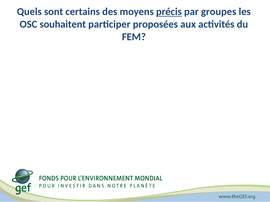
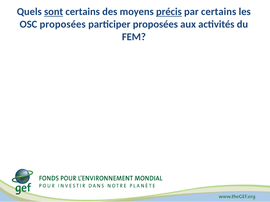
sont underline: none -> present
par groupes: groupes -> certains
OSC souhaitent: souhaitent -> proposées
